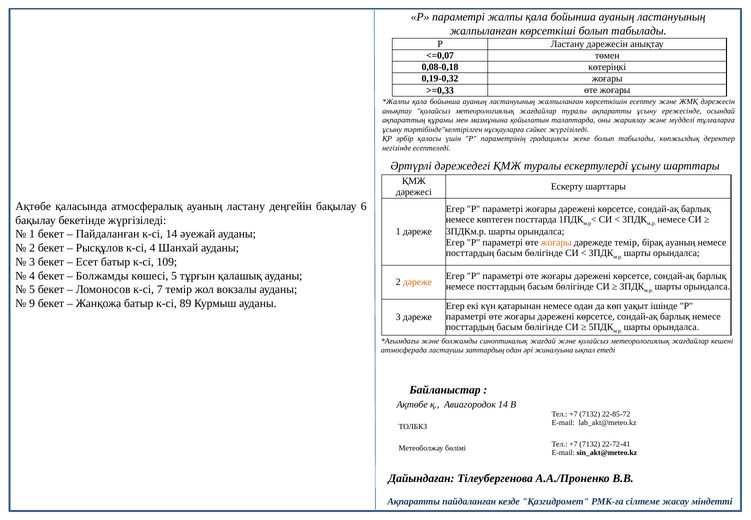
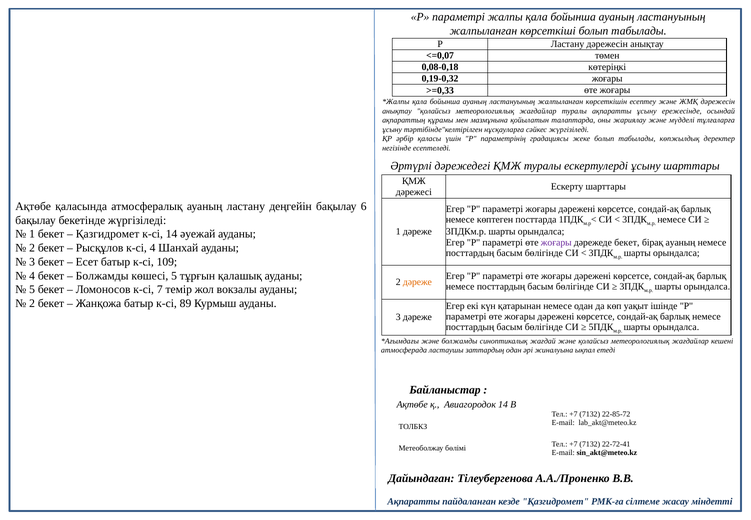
Пайдаланған at (108, 234): Пайдаланған -> Қазгидромет
жоғары at (556, 242) colour: orange -> purple
дәрежеде темір: темір -> бекет
9 at (32, 303): 9 -> 2
